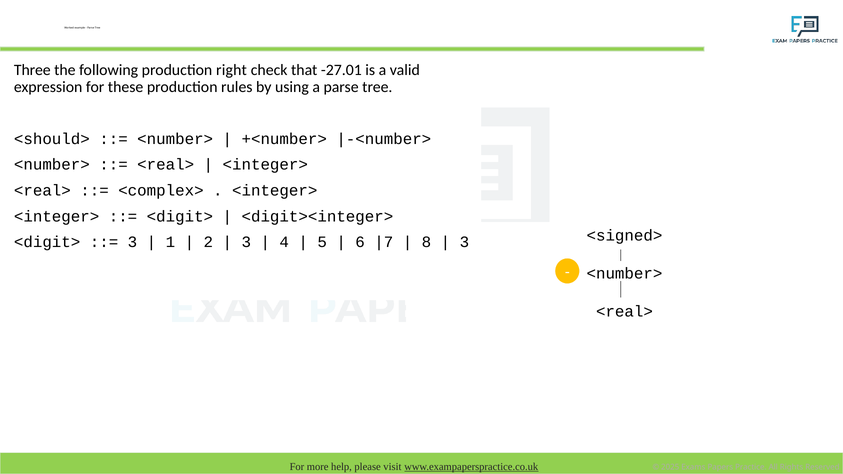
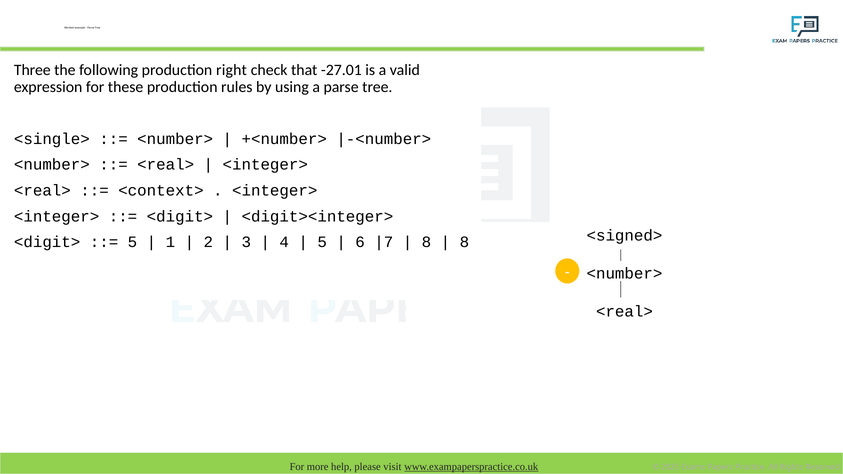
<should>: <should> -> <single>
<complex>: <complex> -> <context>
3 at (132, 242): 3 -> 5
3 at (464, 242): 3 -> 8
